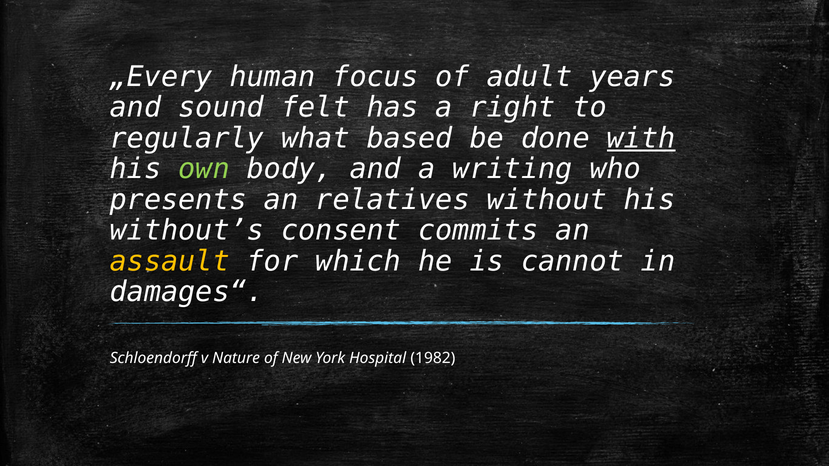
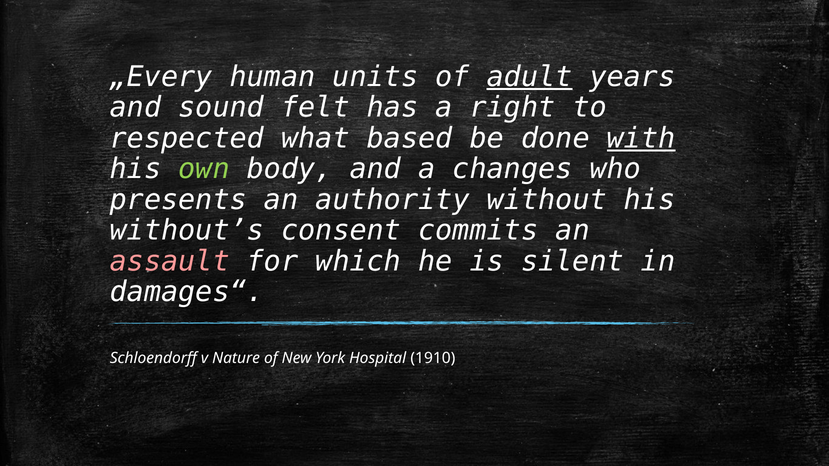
focus: focus -> units
adult underline: none -> present
regularly: regularly -> respected
writing: writing -> changes
relatives: relatives -> authority
assault colour: yellow -> pink
cannot: cannot -> silent
1982: 1982 -> 1910
